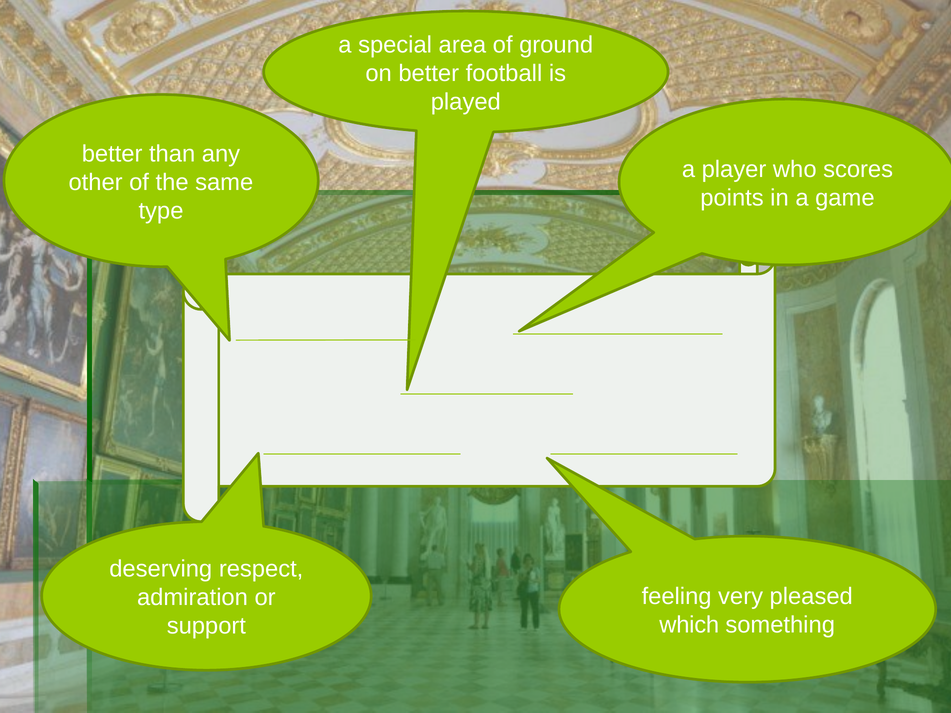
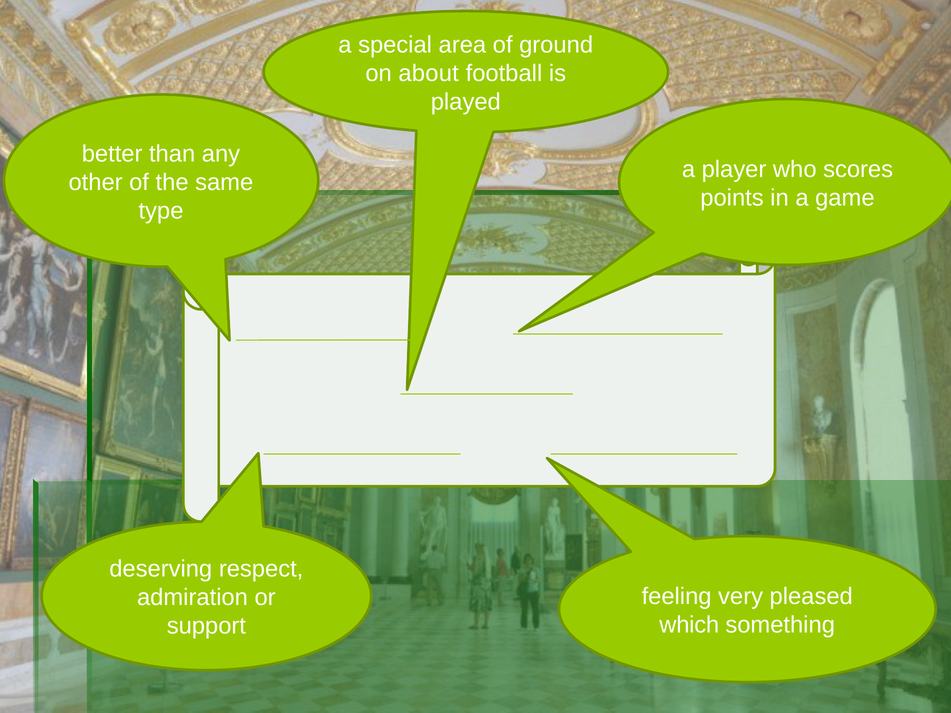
on better: better -> about
